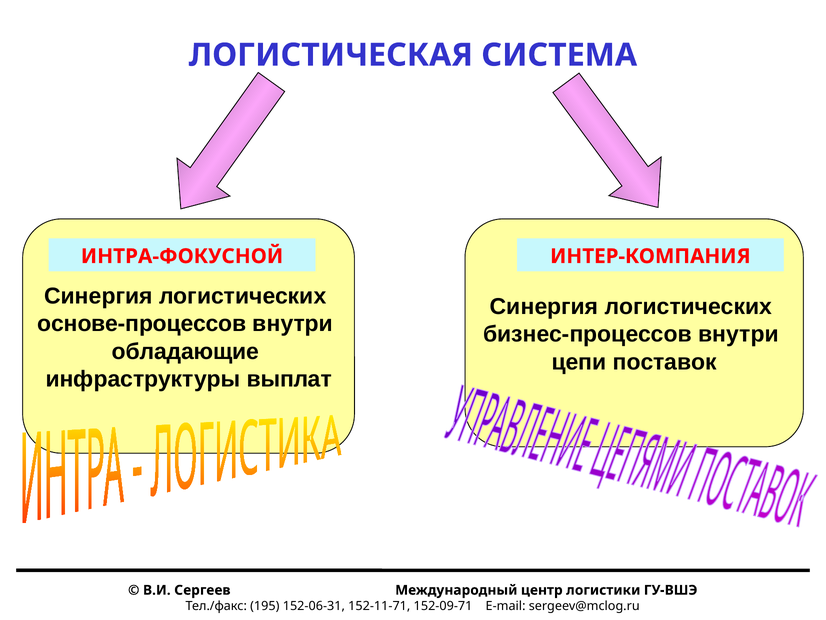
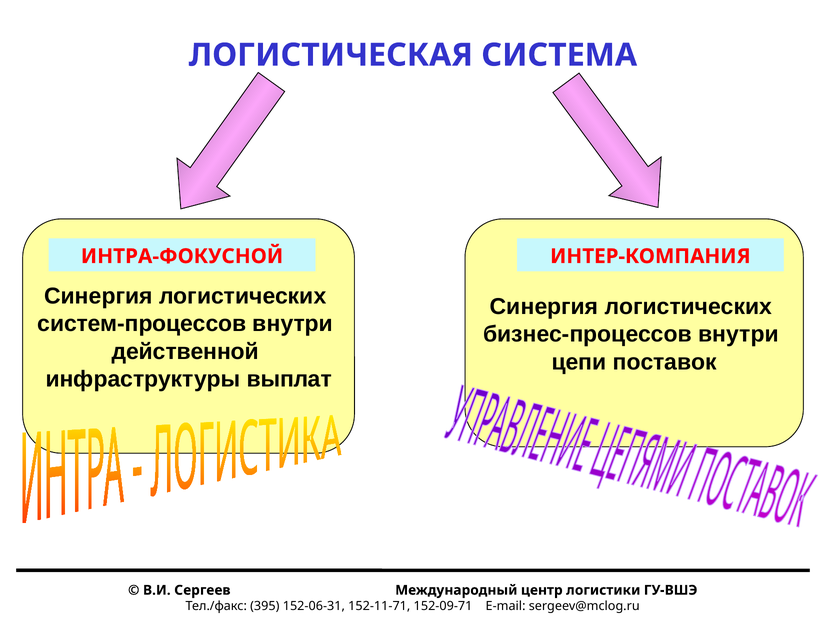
основе-процессов: основе-процессов -> систем-процессов
обладающие: обладающие -> действенной
195: 195 -> 395
